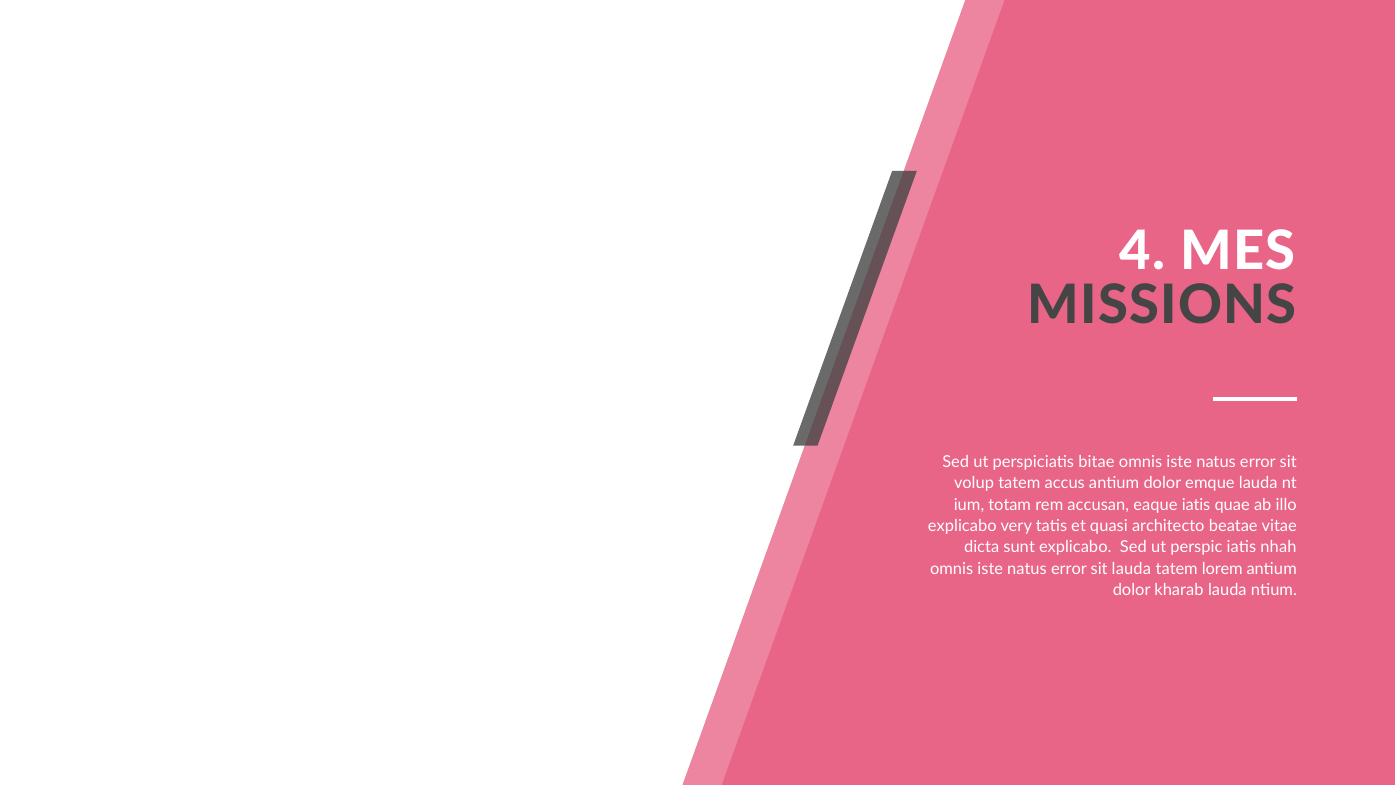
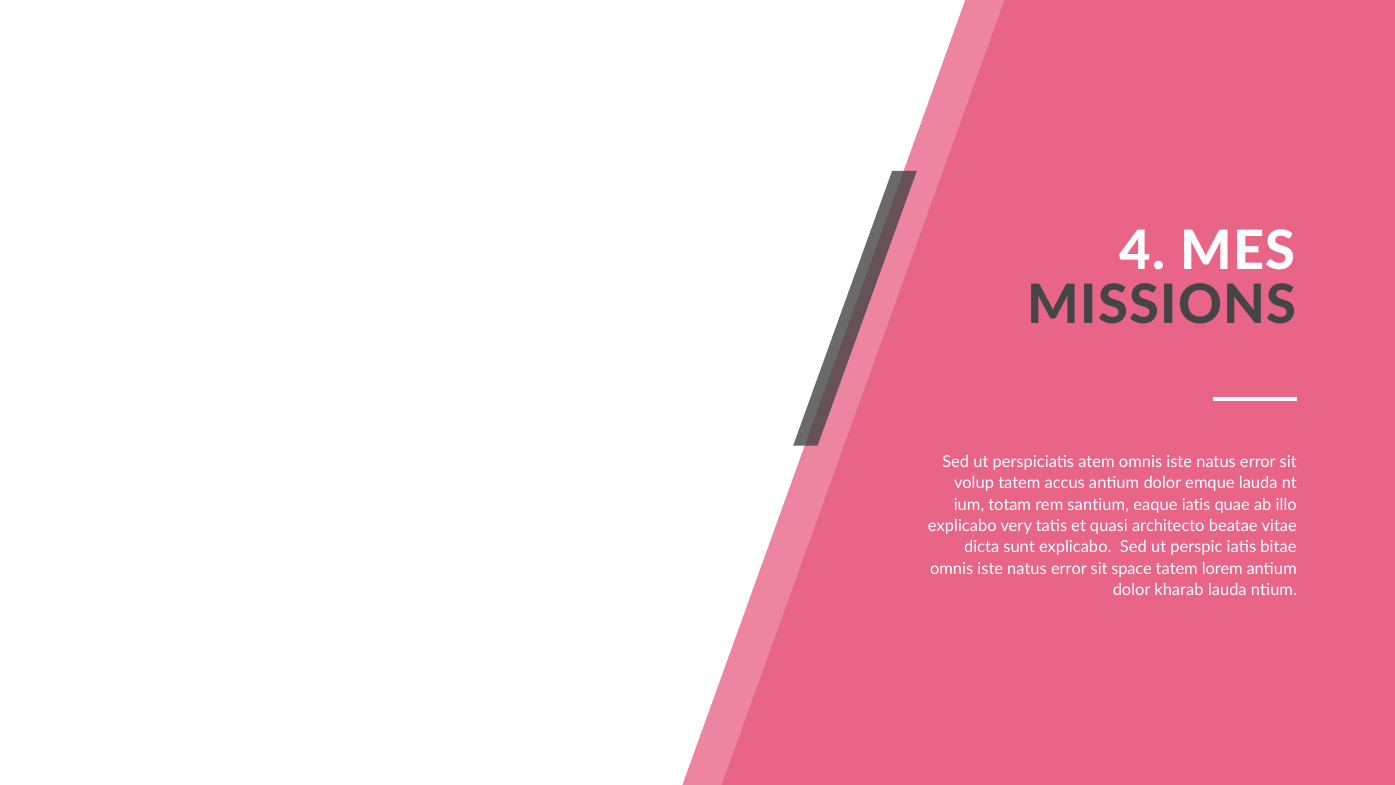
bitae: bitae -> atem
accusan: accusan -> santium
nhah: nhah -> bitae
sit lauda: lauda -> space
